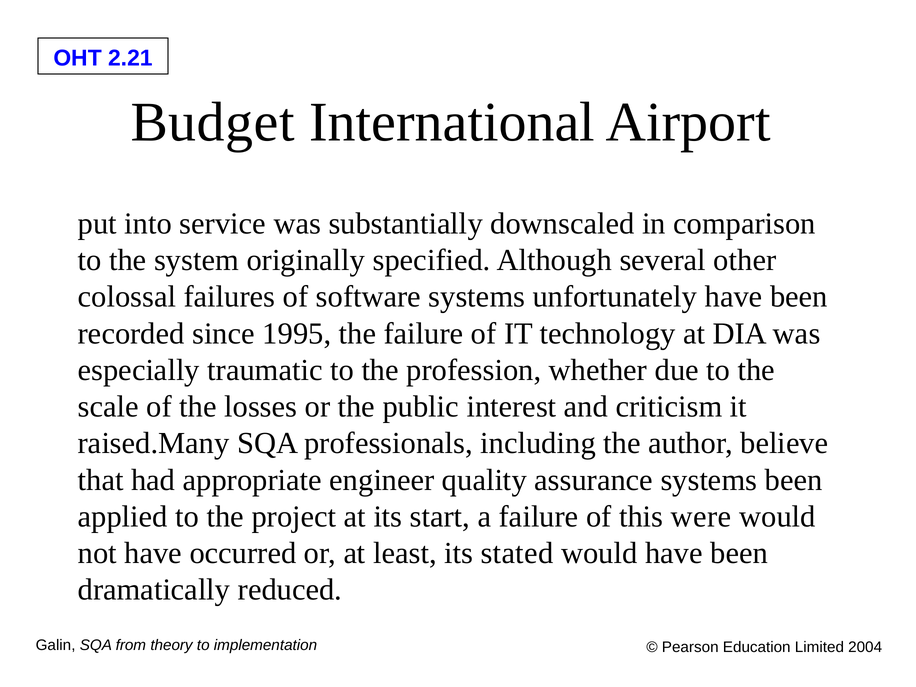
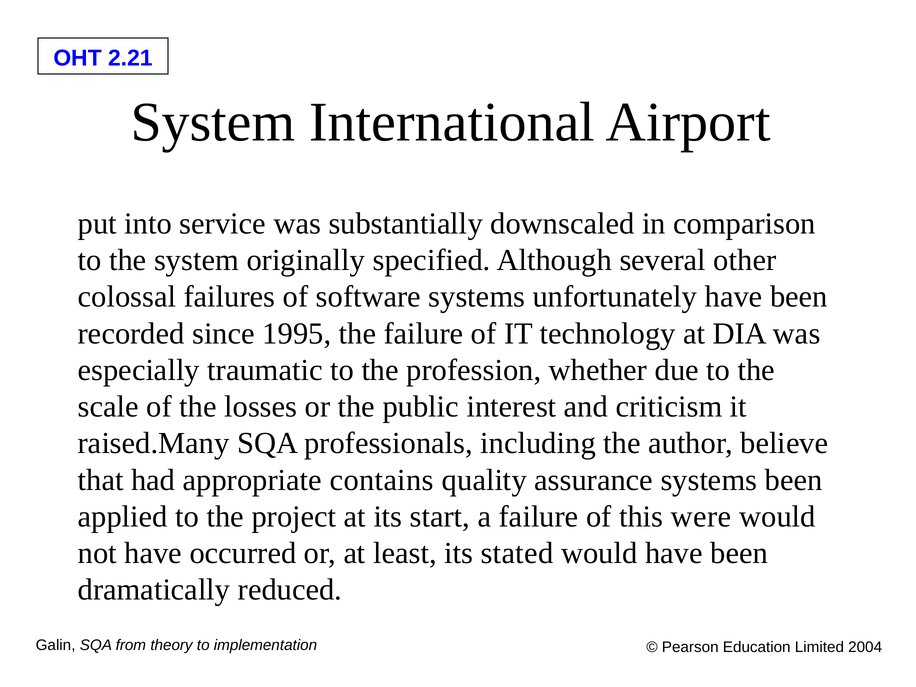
Budget at (213, 122): Budget -> System
engineer: engineer -> contains
